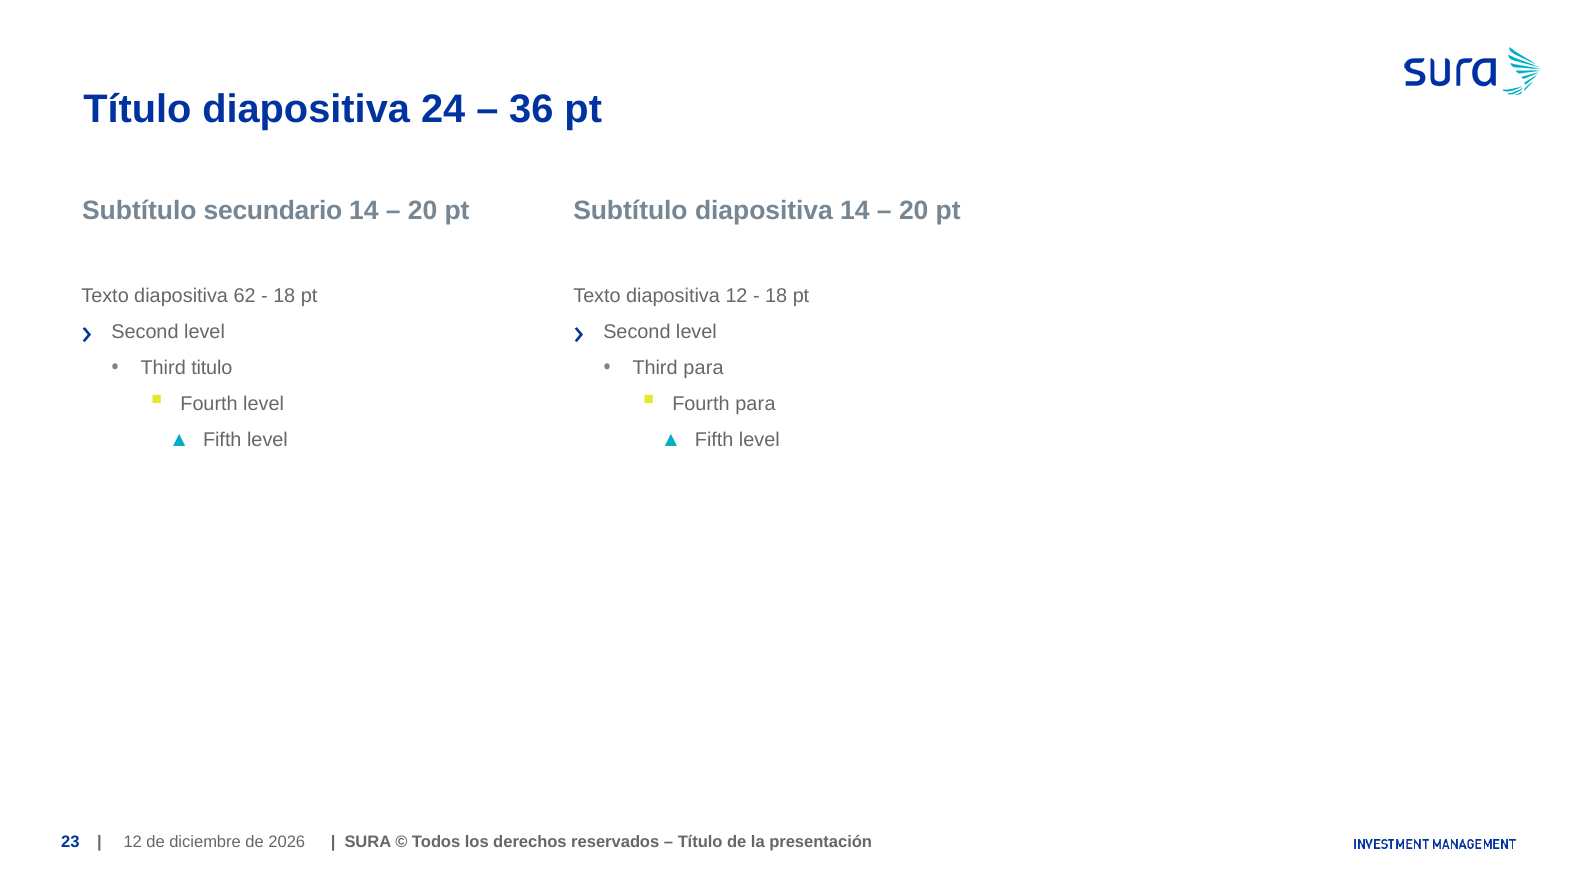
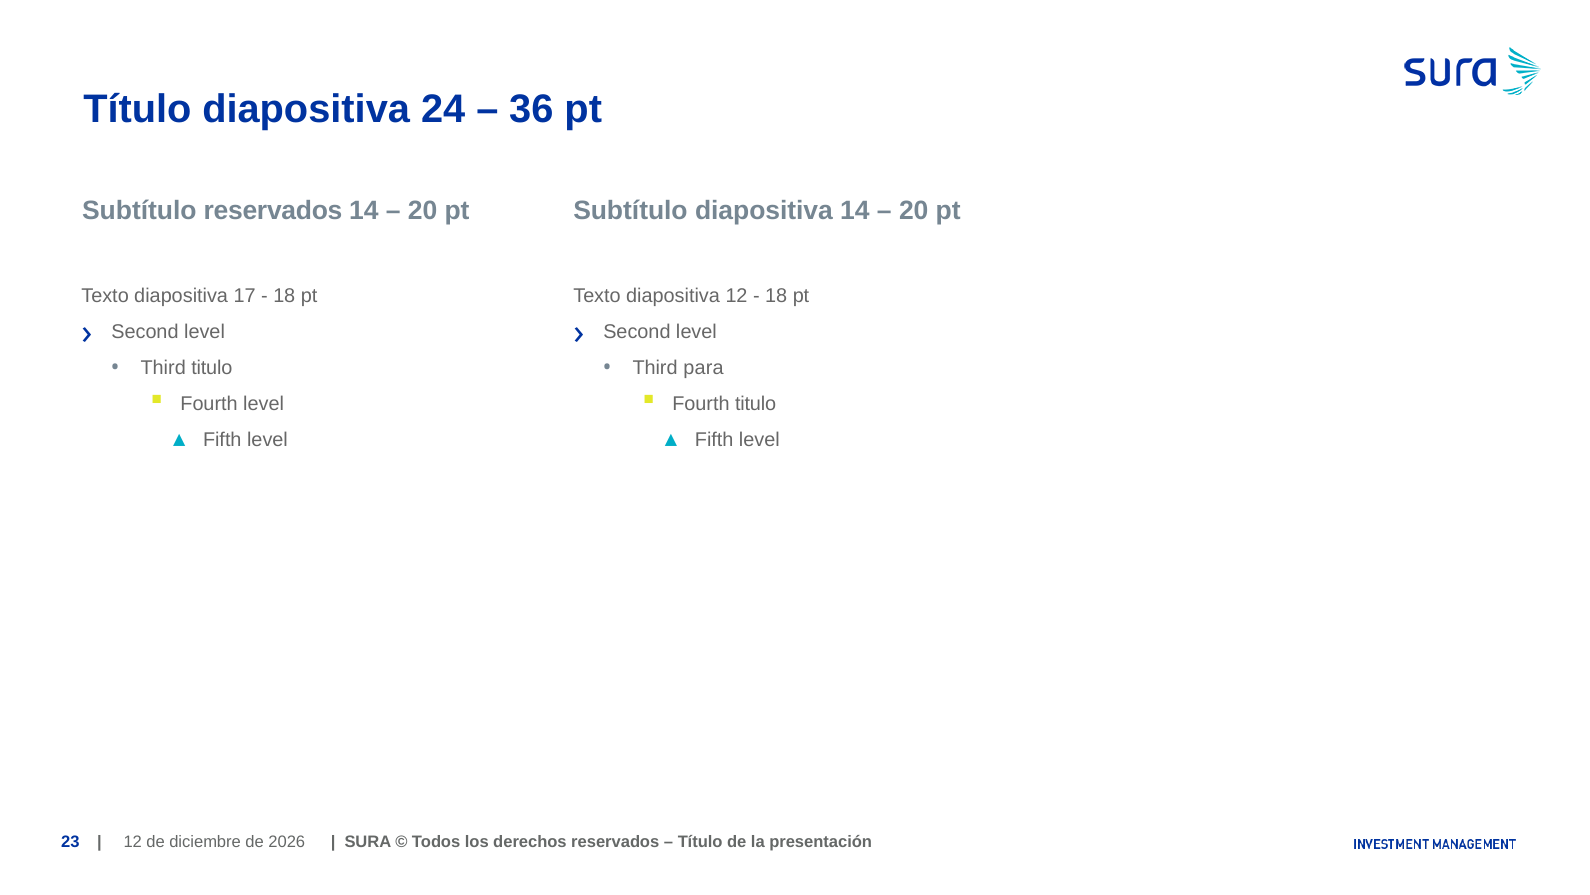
Subtítulo secundario: secundario -> reservados
62: 62 -> 17
Fourth para: para -> titulo
